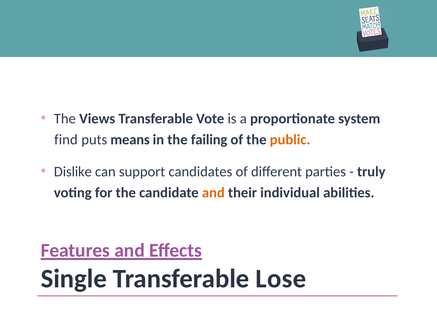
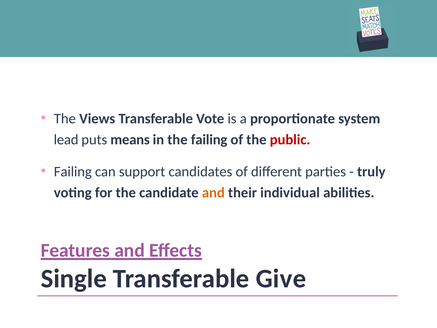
find: find -> lead
public colour: orange -> red
Dislike at (73, 171): Dislike -> Failing
Lose: Lose -> Give
